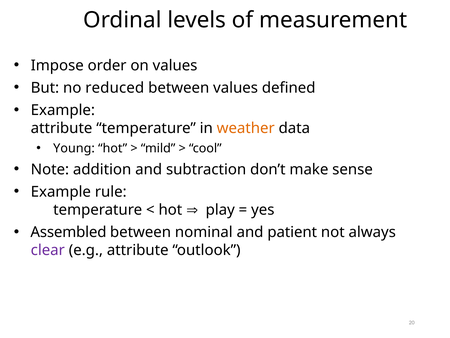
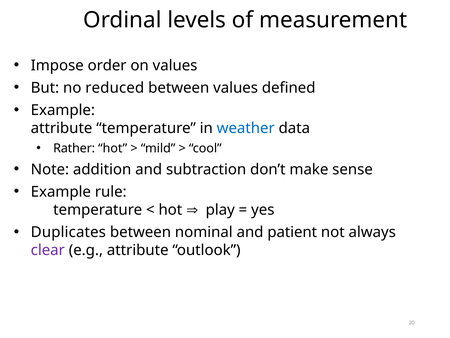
weather colour: orange -> blue
Young: Young -> Rather
Assembled: Assembled -> Duplicates
